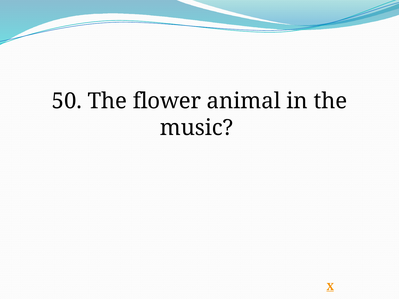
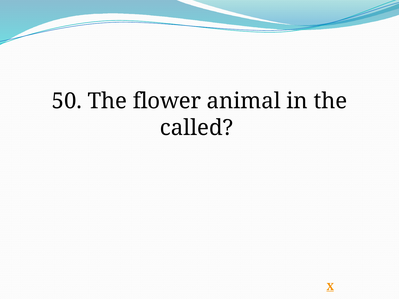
music: music -> called
